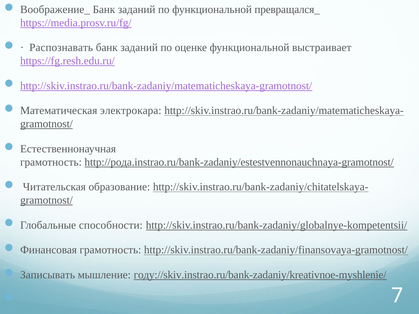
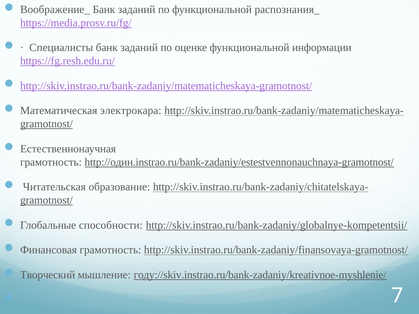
превращался_: превращался_ -> распознания_
Распознавать: Распознавать -> Специалисты
выстраивает: выстраивает -> информации
http://рода.instrao.ru/bank-zadaniy/estestvennonauchnaya-gramotnost/: http://рода.instrao.ru/bank-zadaniy/estestvennonauchnaya-gramotnost/ -> http://один.instrao.ru/bank-zadaniy/estestvennonauchnaya-gramotnost/
Записывать: Записывать -> Творческий
